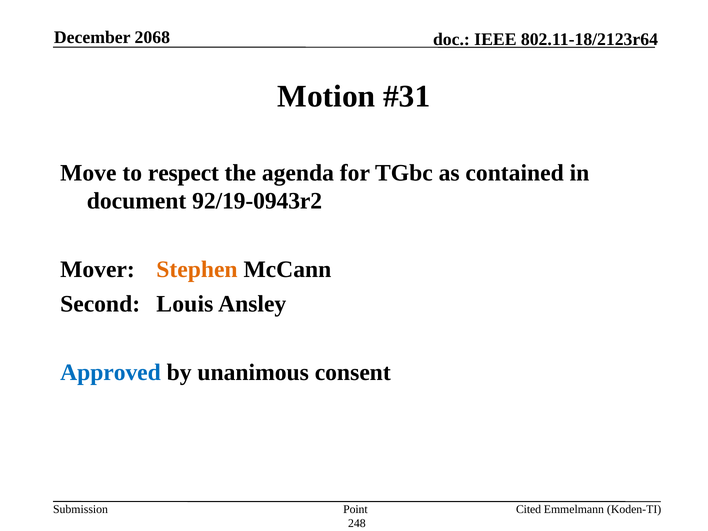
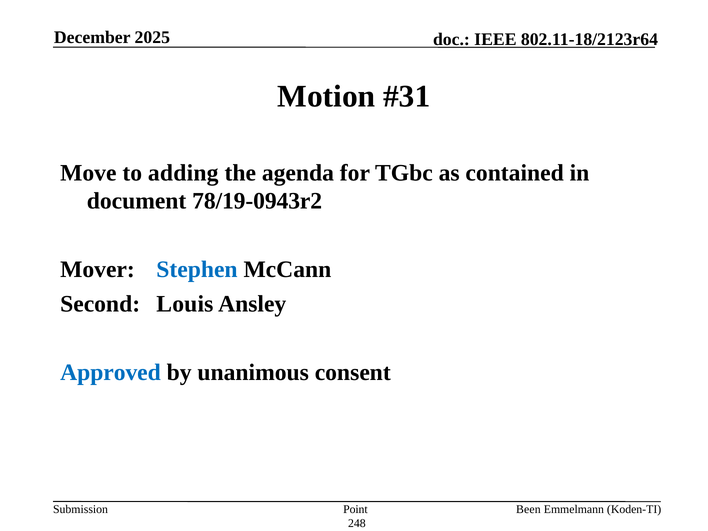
2068: 2068 -> 2025
respect: respect -> adding
92/19-0943r2: 92/19-0943r2 -> 78/19-0943r2
Stephen colour: orange -> blue
Cited: Cited -> Been
